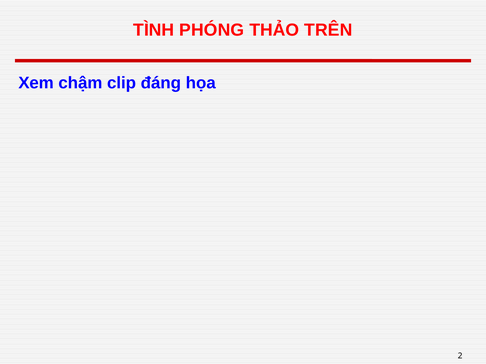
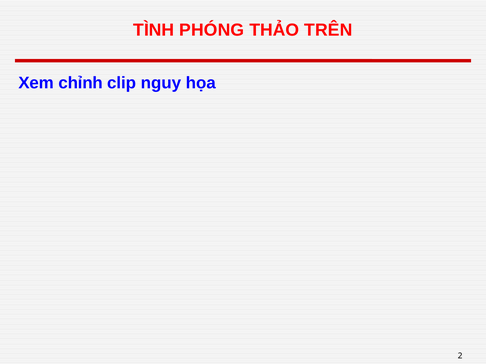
chậm: chậm -> chỉnh
đáng: đáng -> nguy
